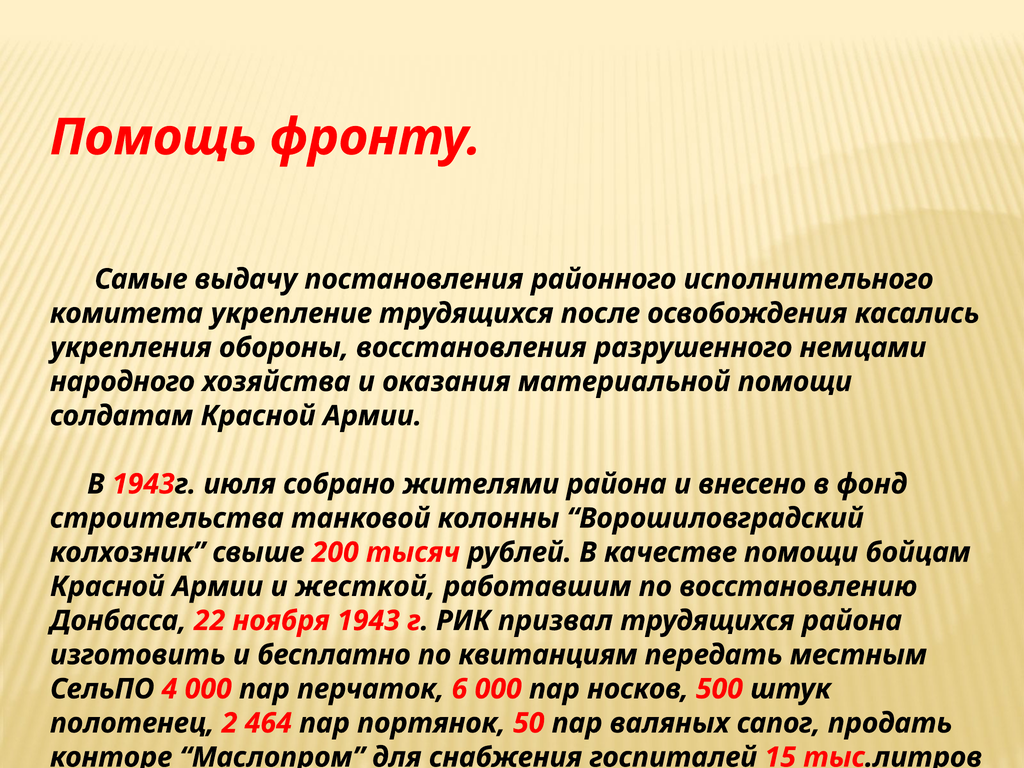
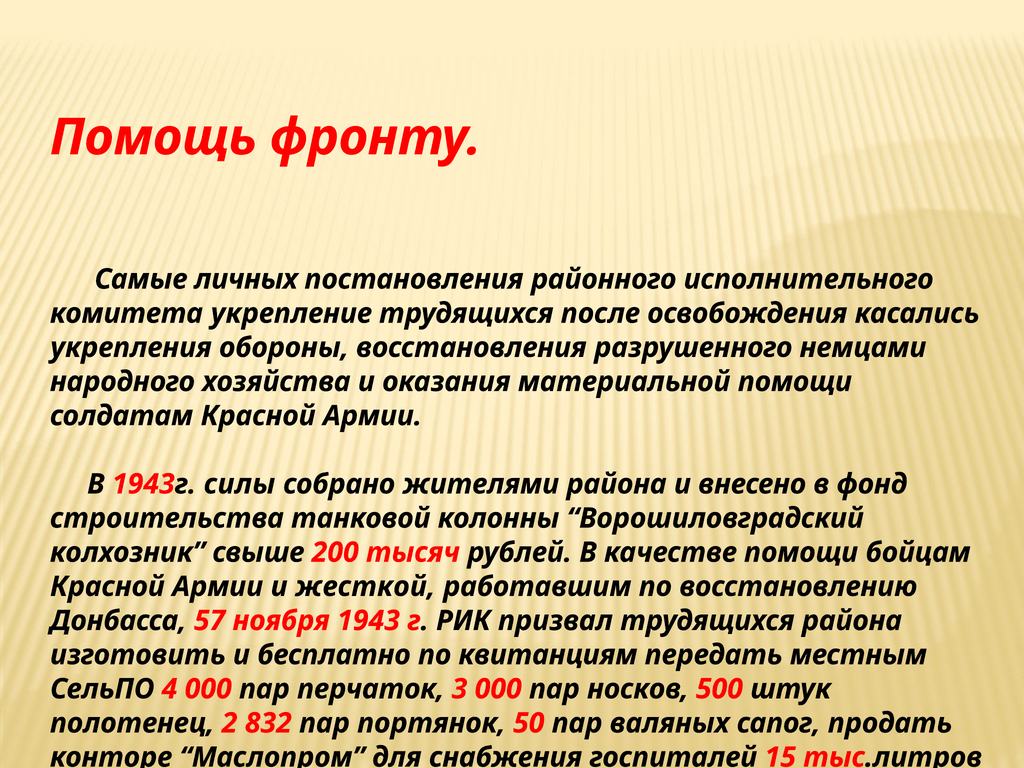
выдачу: выдачу -> личных
июля: июля -> силы
22: 22 -> 57
6: 6 -> 3
464: 464 -> 832
